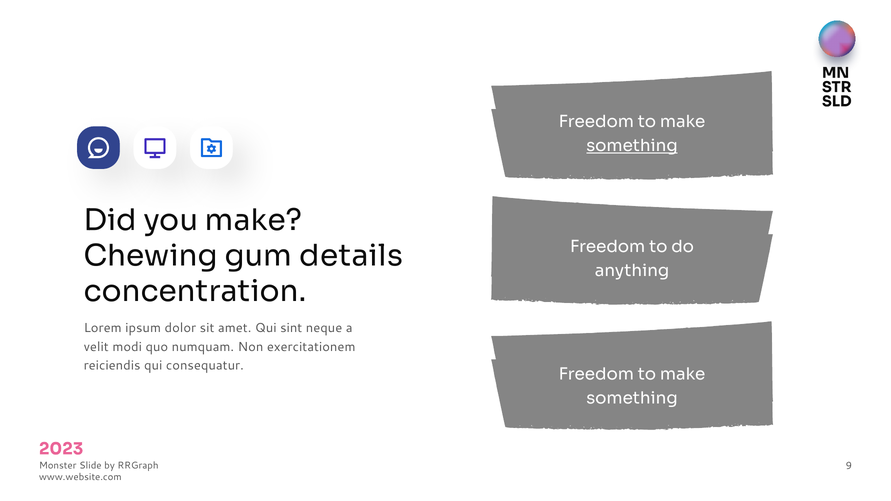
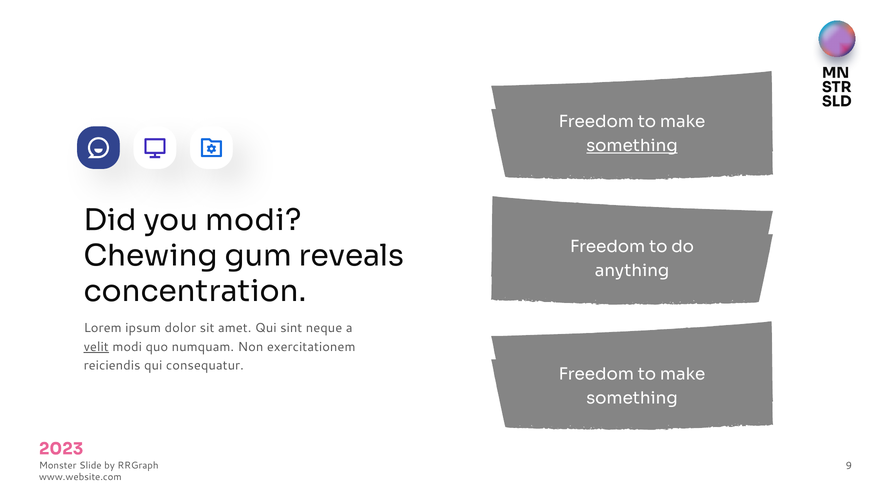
you make: make -> modi
details: details -> reveals
velit underline: none -> present
